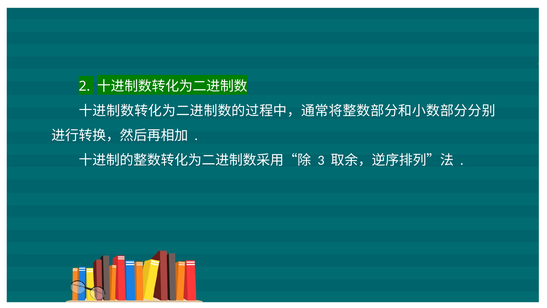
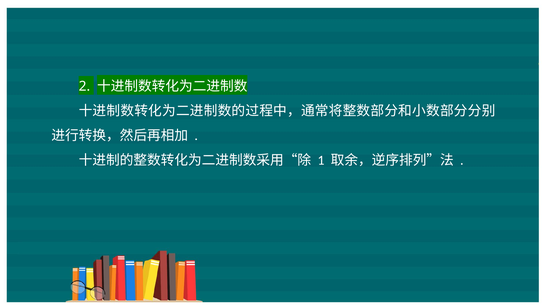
3: 3 -> 1
